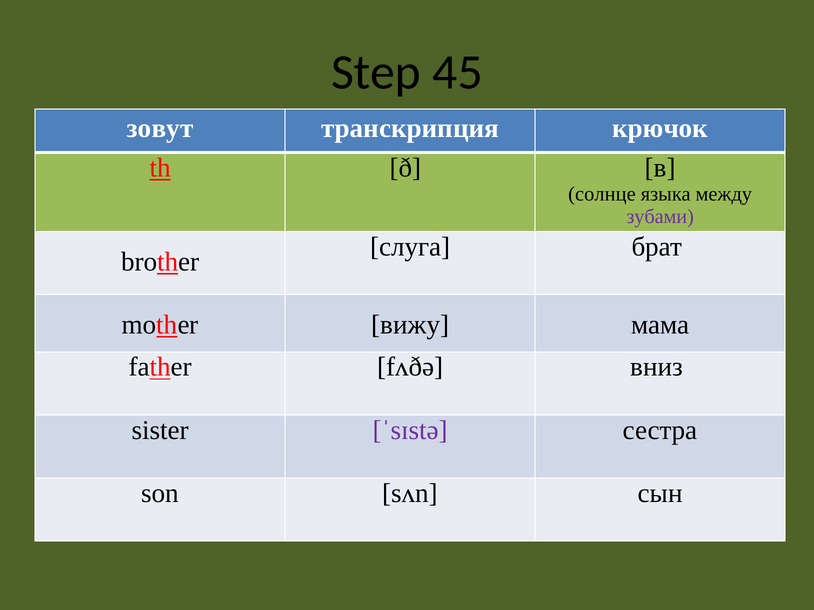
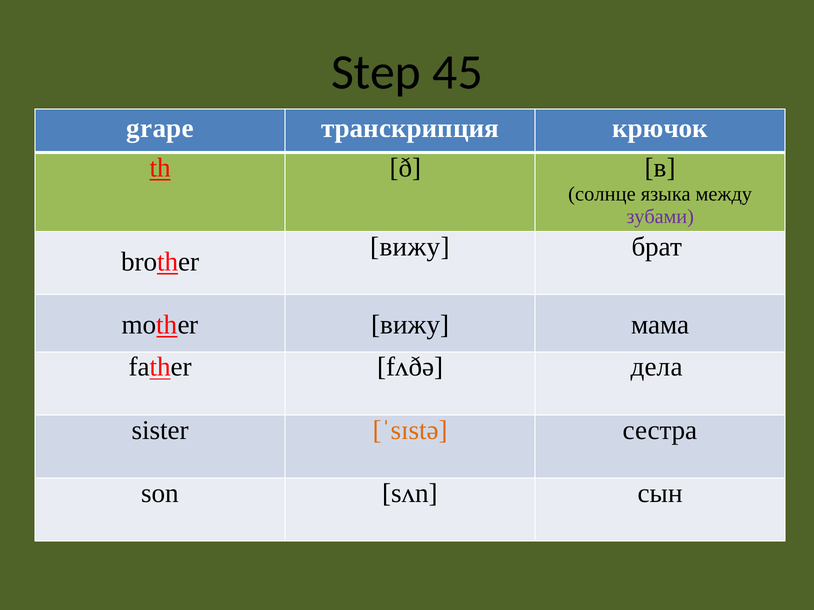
зовут: зовут -> grape
слуга at (410, 247): слуга -> вижу
вниз: вниз -> дела
ˈsɪstə colour: purple -> orange
